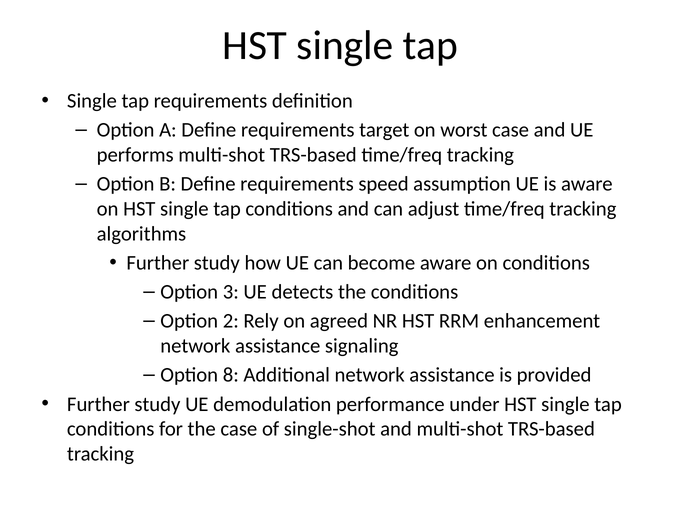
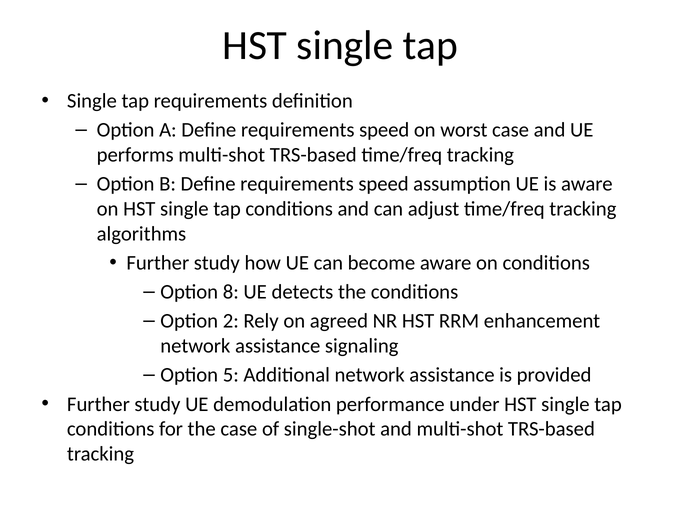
A Define requirements target: target -> speed
3: 3 -> 8
8: 8 -> 5
